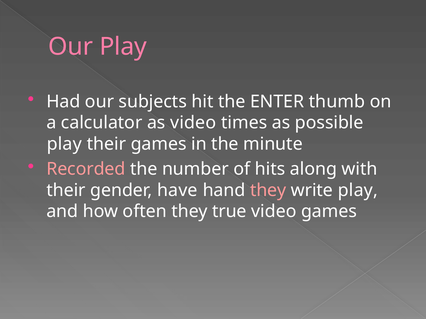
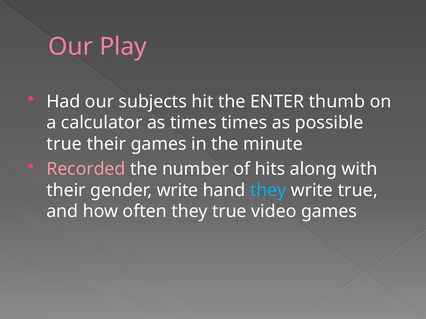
as video: video -> times
play at (64, 144): play -> true
gender have: have -> write
they at (268, 190) colour: pink -> light blue
write play: play -> true
